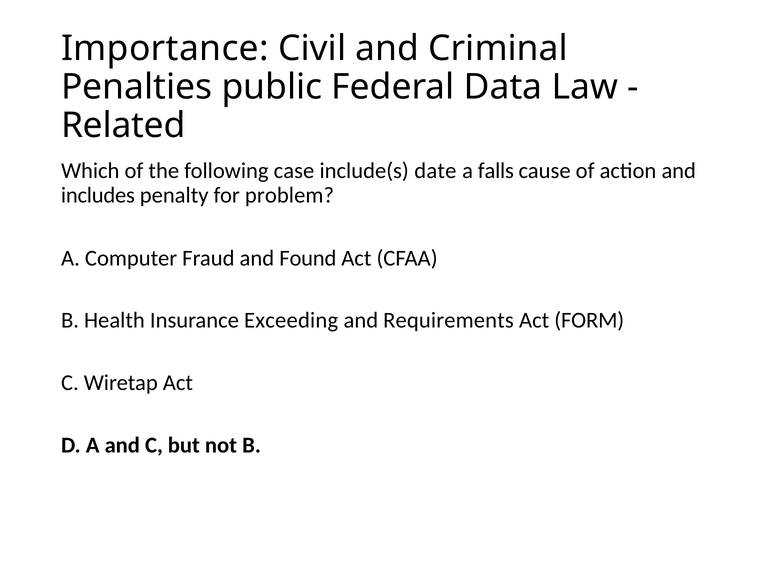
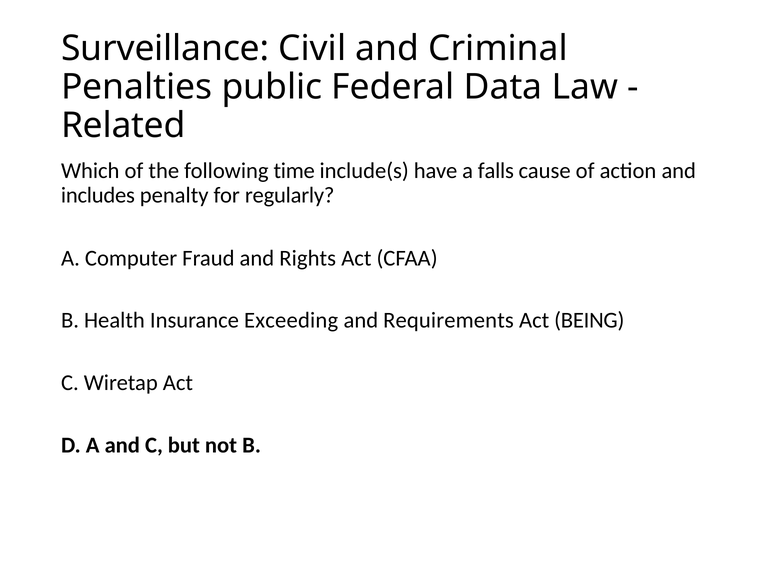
Importance: Importance -> Surveillance
case: case -> time
date: date -> have
problem: problem -> regularly
Found: Found -> Rights
FORM: FORM -> BEING
